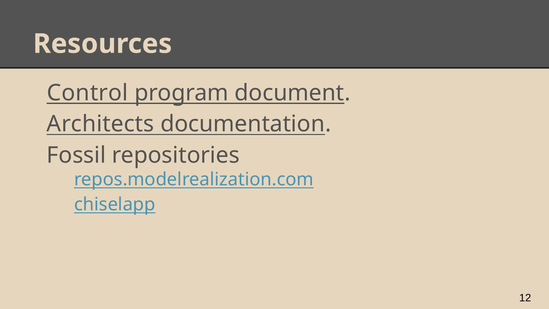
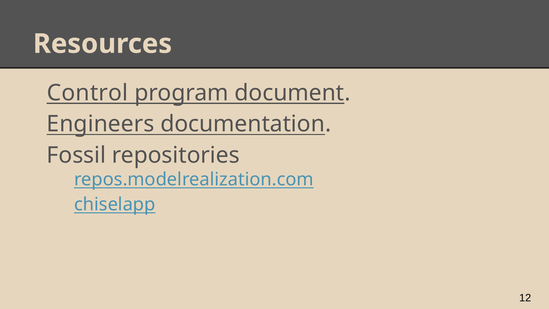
Architects: Architects -> Engineers
